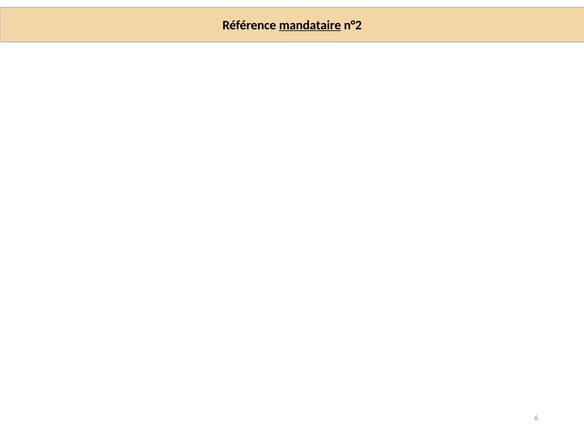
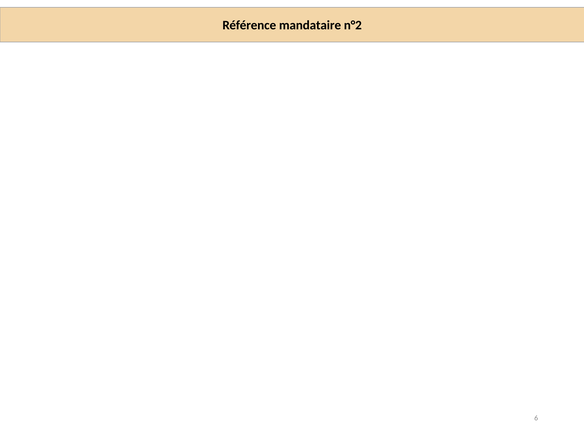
mandataire underline: present -> none
